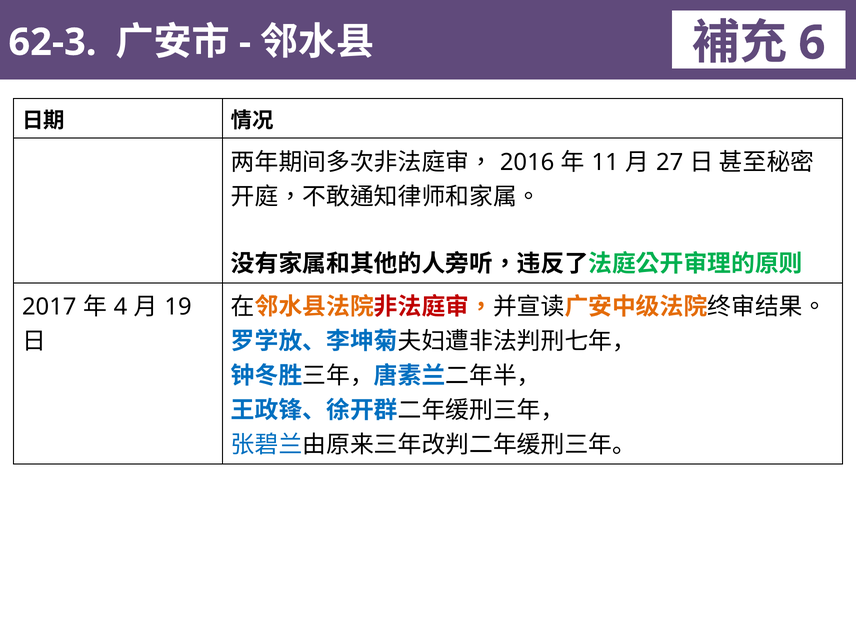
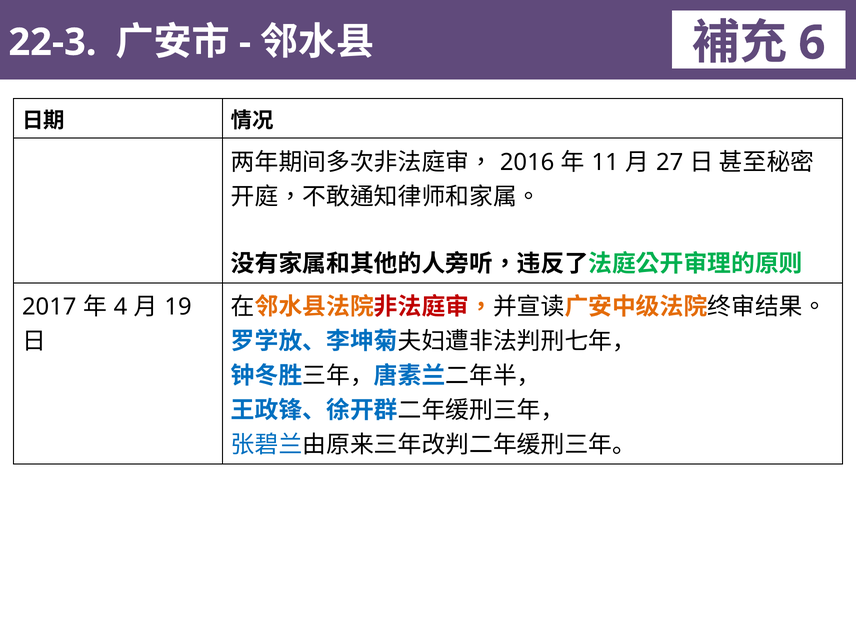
62-3: 62-3 -> 22-3
